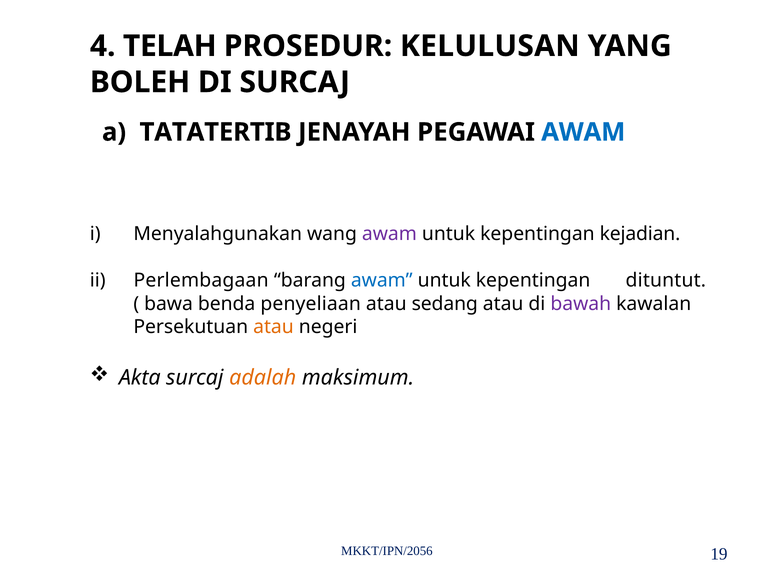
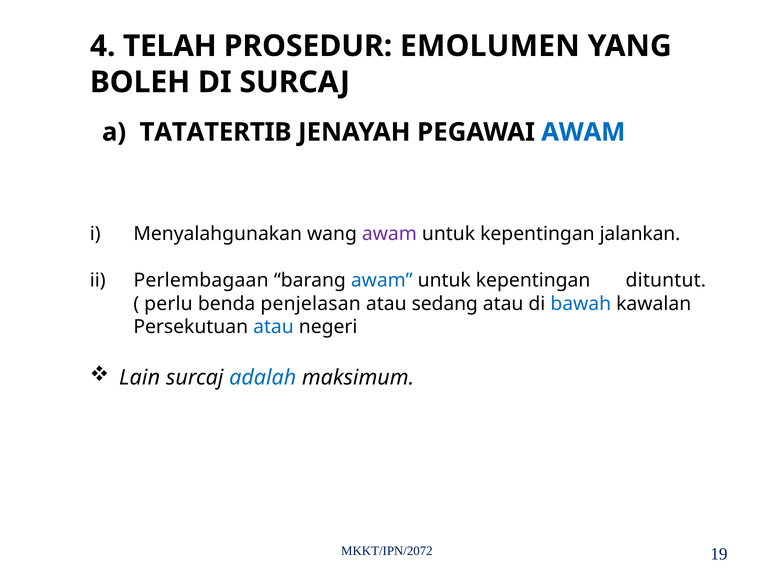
KELULUSAN: KELULUSAN -> EMOLUMEN
kejadian: kejadian -> jalankan
bawa: bawa -> perlu
penyeliaan: penyeliaan -> penjelasan
bawah colour: purple -> blue
atau at (273, 327) colour: orange -> blue
Akta: Akta -> Lain
adalah colour: orange -> blue
MKKT/IPN/2056: MKKT/IPN/2056 -> MKKT/IPN/2072
